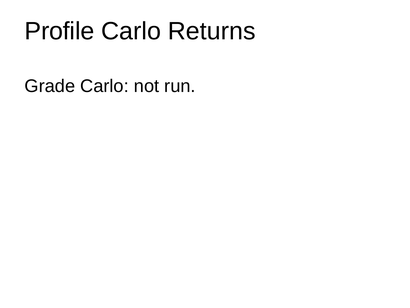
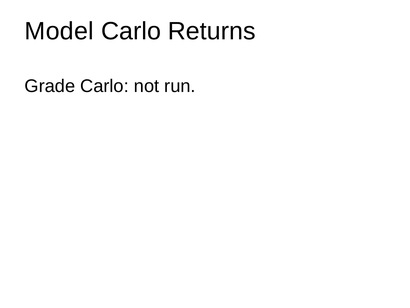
Profile: Profile -> Model
